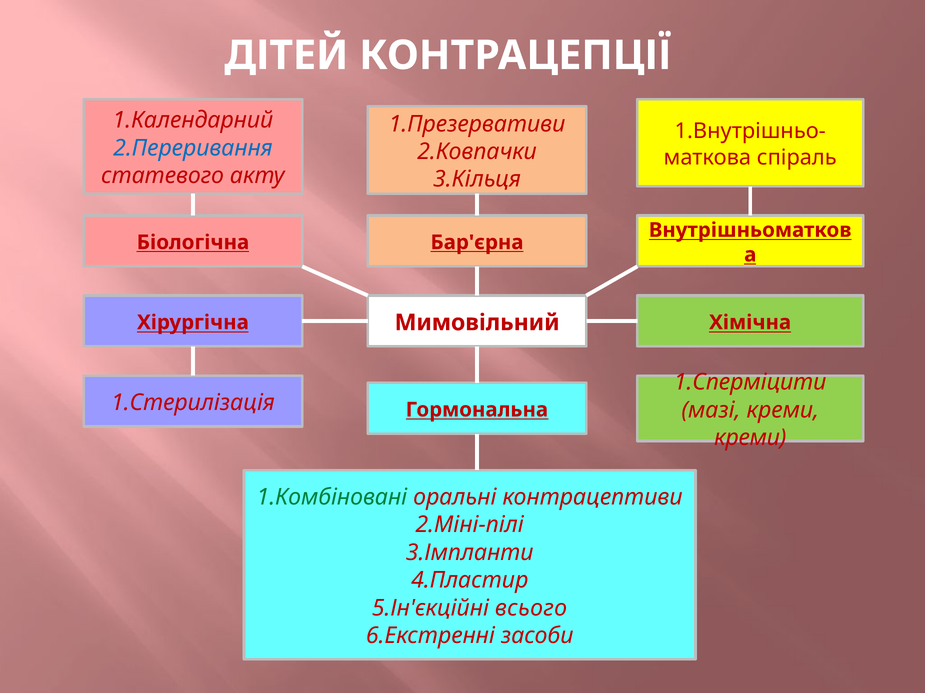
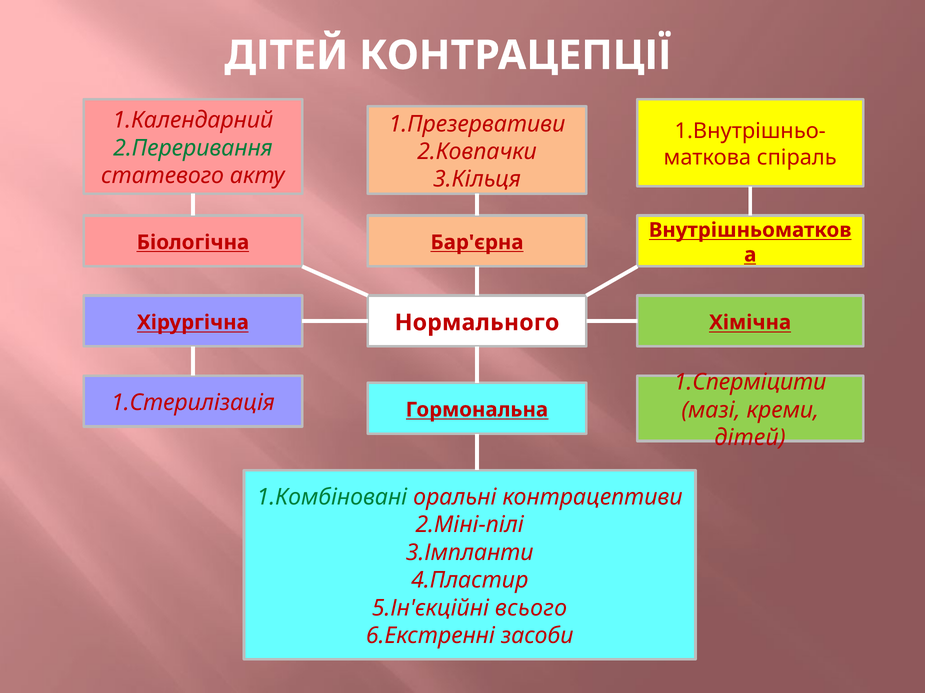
2.Переривання colour: blue -> green
Мимовільний: Мимовільний -> Нормального
креми at (750, 438): креми -> дітей
